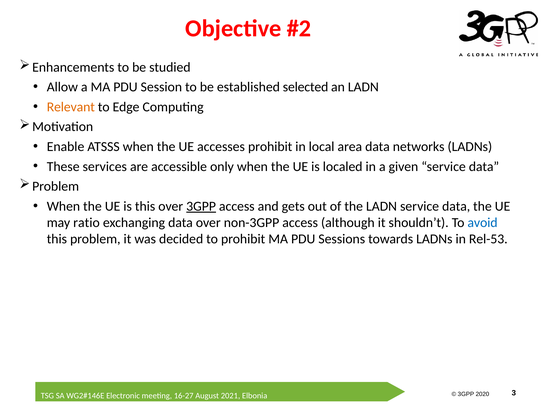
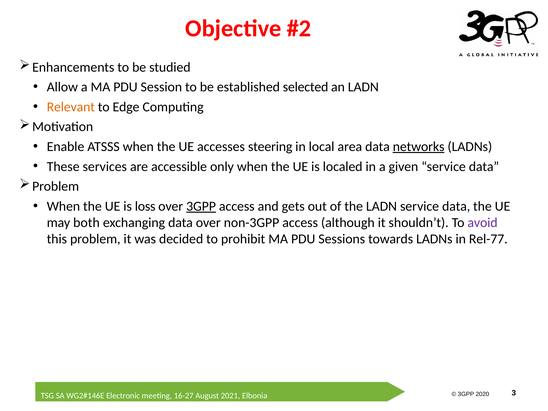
accesses prohibit: prohibit -> steering
networks underline: none -> present
is this: this -> loss
ratio: ratio -> both
avoid colour: blue -> purple
Rel-53: Rel-53 -> Rel-77
